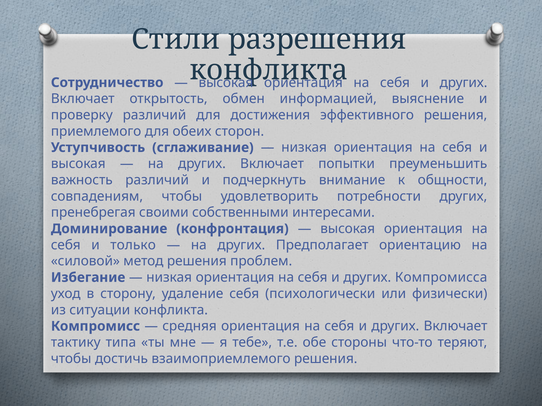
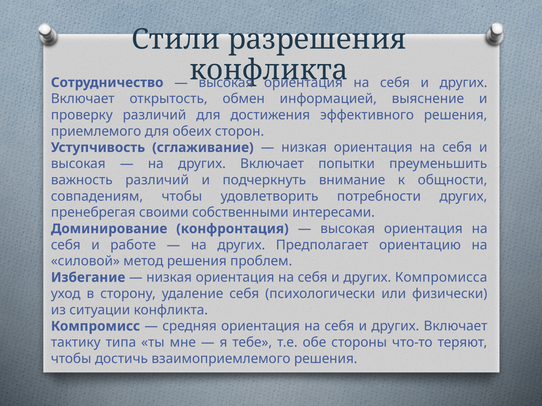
только: только -> работе
